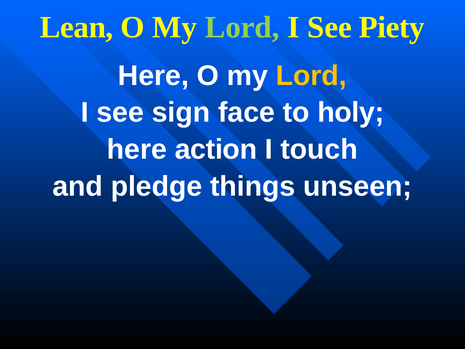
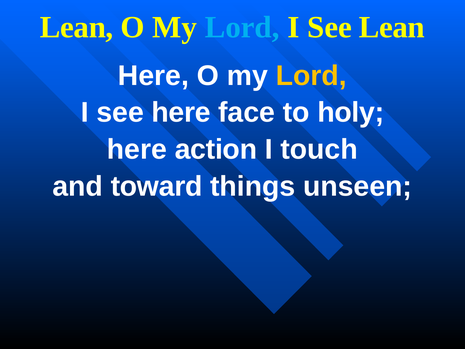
Lord at (242, 27) colour: light green -> light blue
See Piety: Piety -> Lean
see sign: sign -> here
pledge: pledge -> toward
